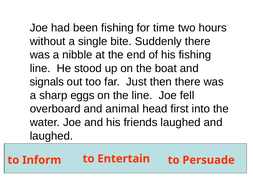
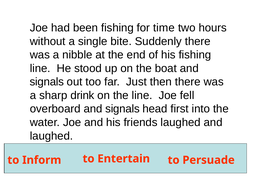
eggs: eggs -> drink
overboard and animal: animal -> signals
